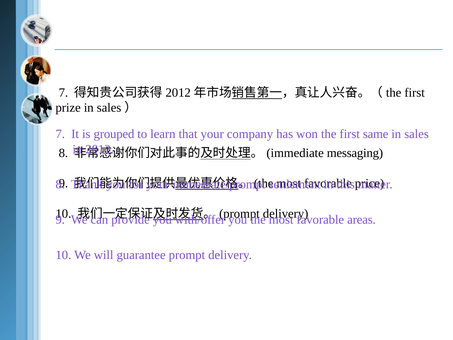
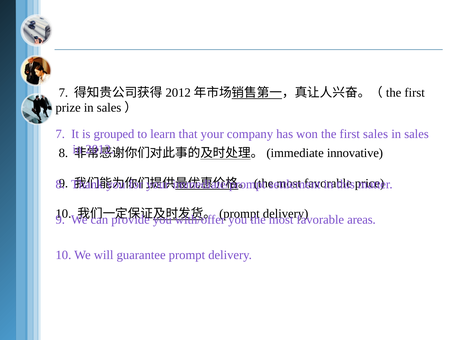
first same: same -> sales
messaging: messaging -> innovative
